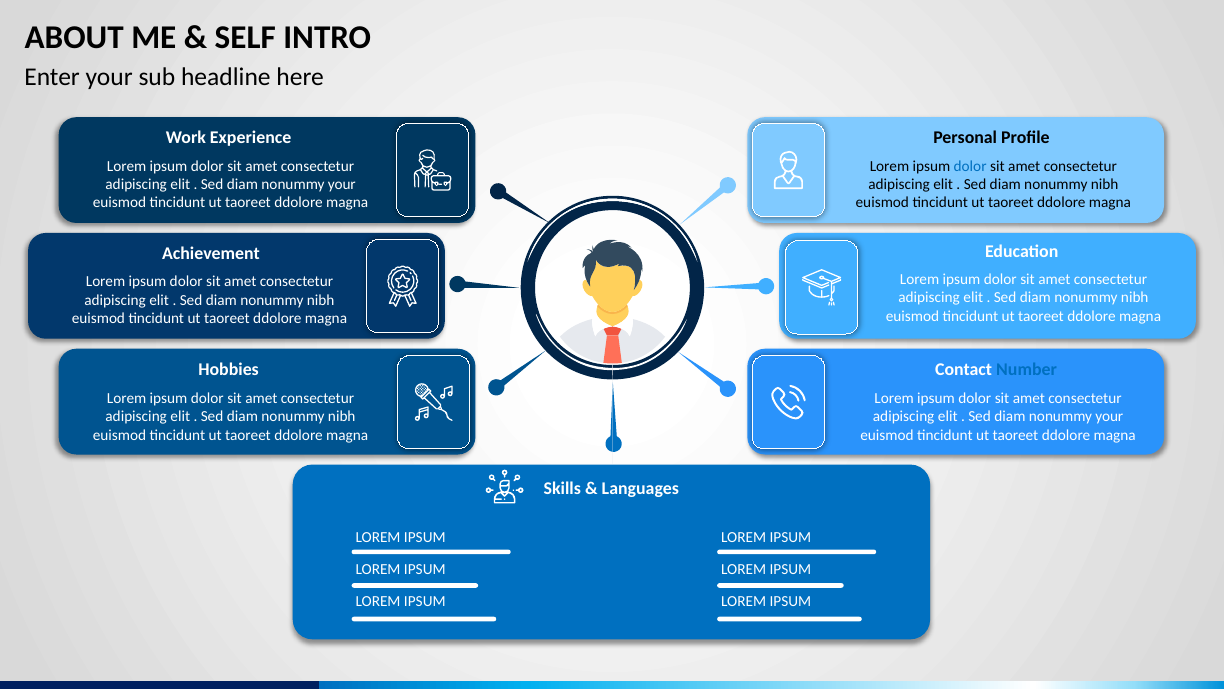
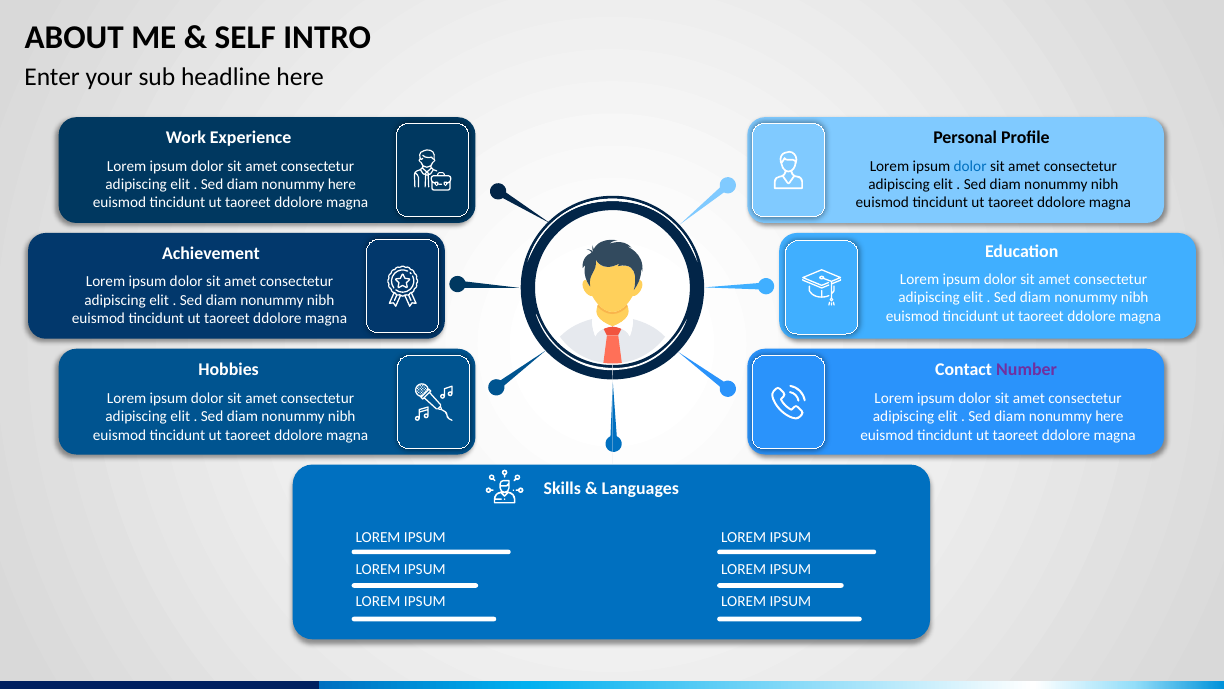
your at (342, 184): your -> here
Number colour: blue -> purple
your at (1109, 417): your -> here
